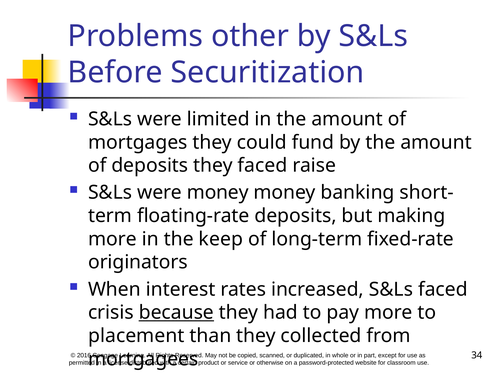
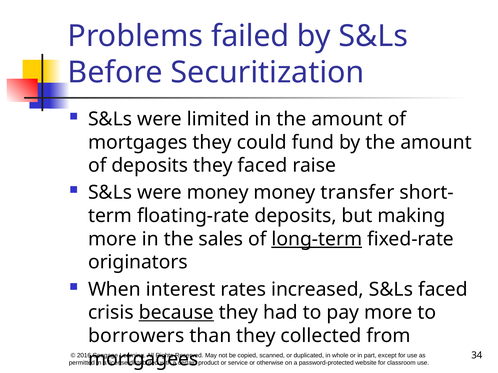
other: other -> failed
banking: banking -> transfer
keep: keep -> sales
long-term underline: none -> present
placement: placement -> borrowers
